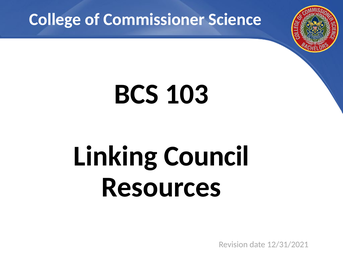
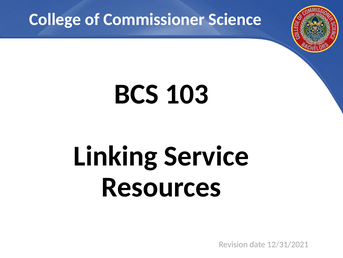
Council: Council -> Service
